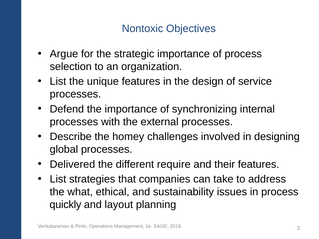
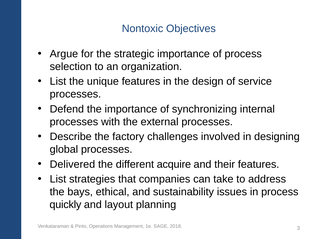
homey: homey -> factory
require: require -> acquire
what: what -> bays
